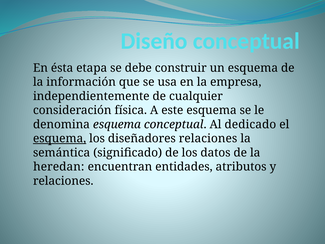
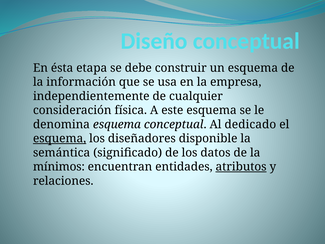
diseñadores relaciones: relaciones -> disponible
heredan: heredan -> mínimos
atributos underline: none -> present
